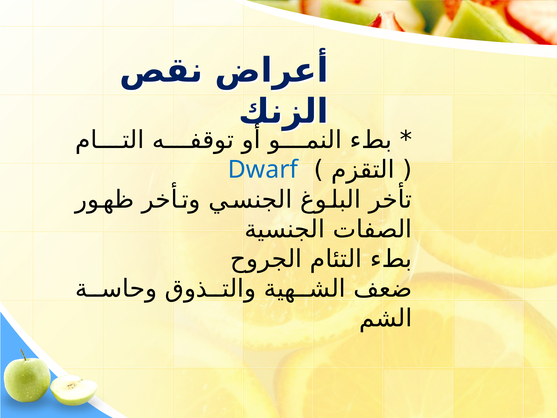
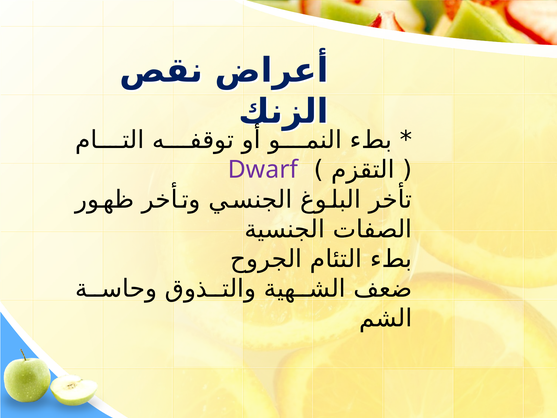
Dwarf colour: blue -> purple
